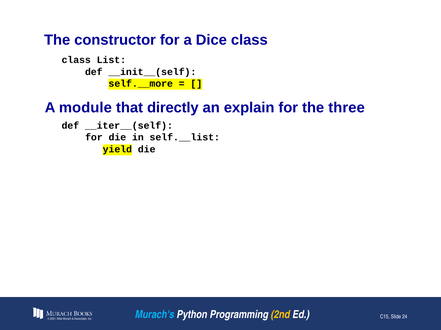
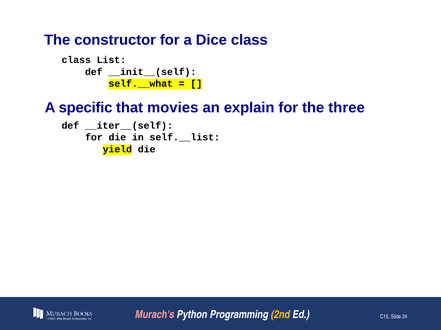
self.__more: self.__more -> self.__what
module: module -> specific
directly: directly -> movies
Murach's colour: light blue -> pink
